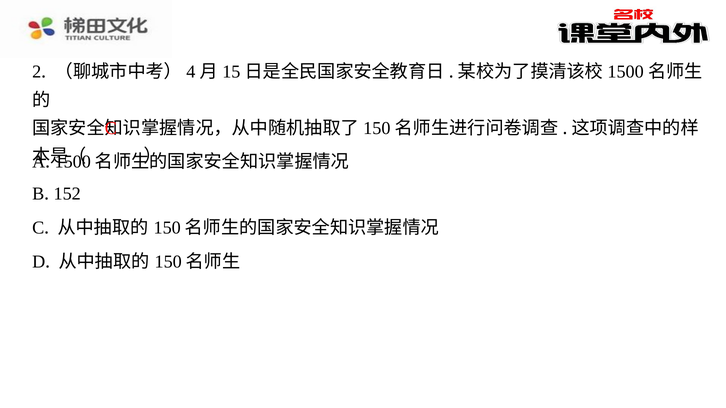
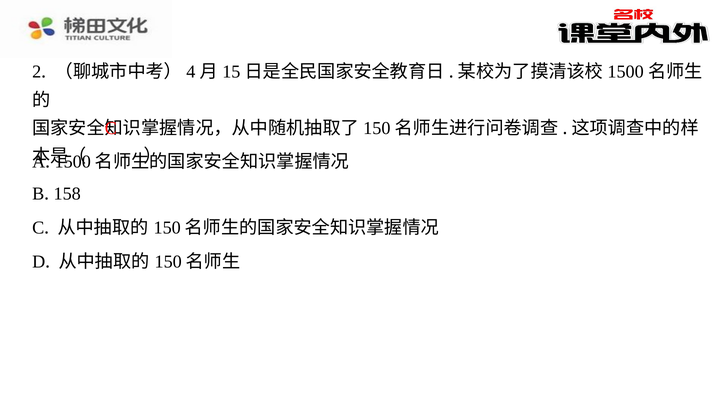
152: 152 -> 158
